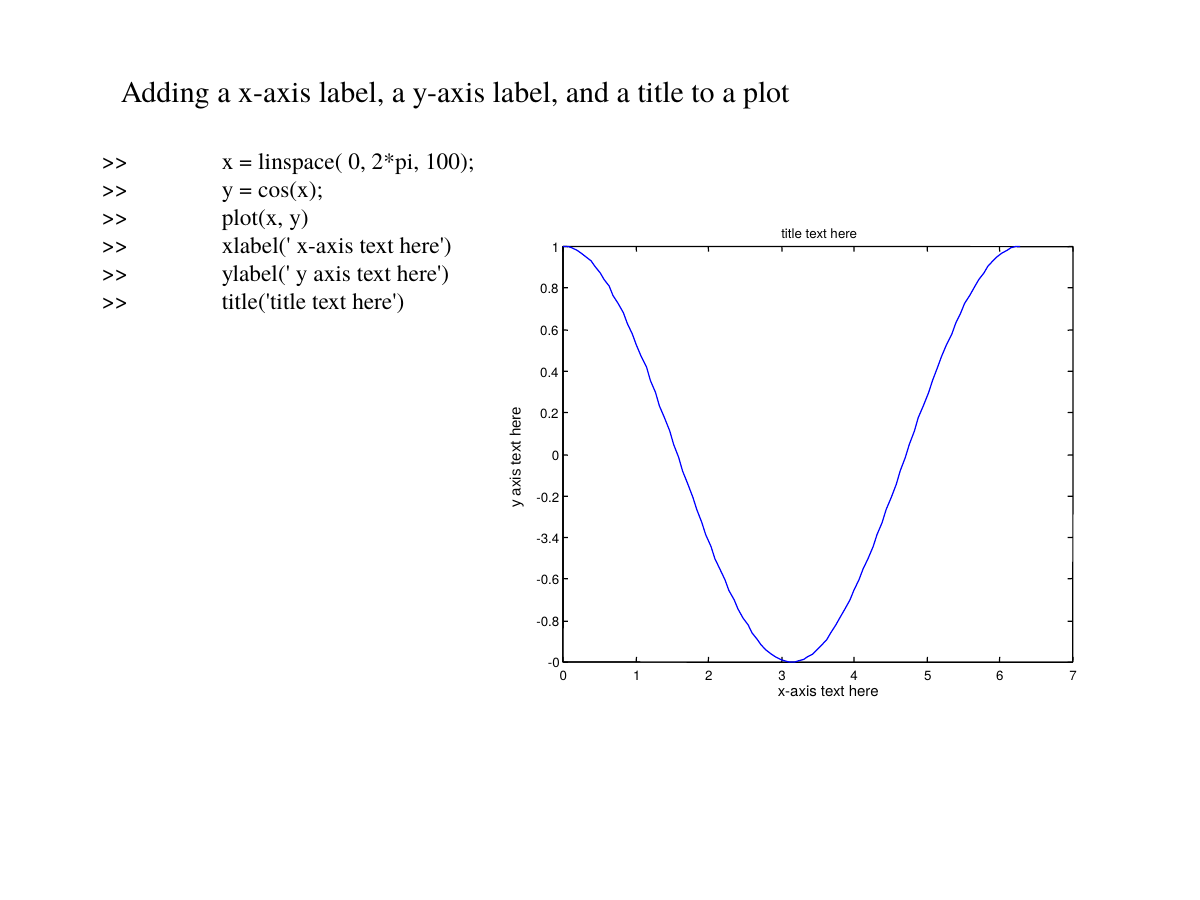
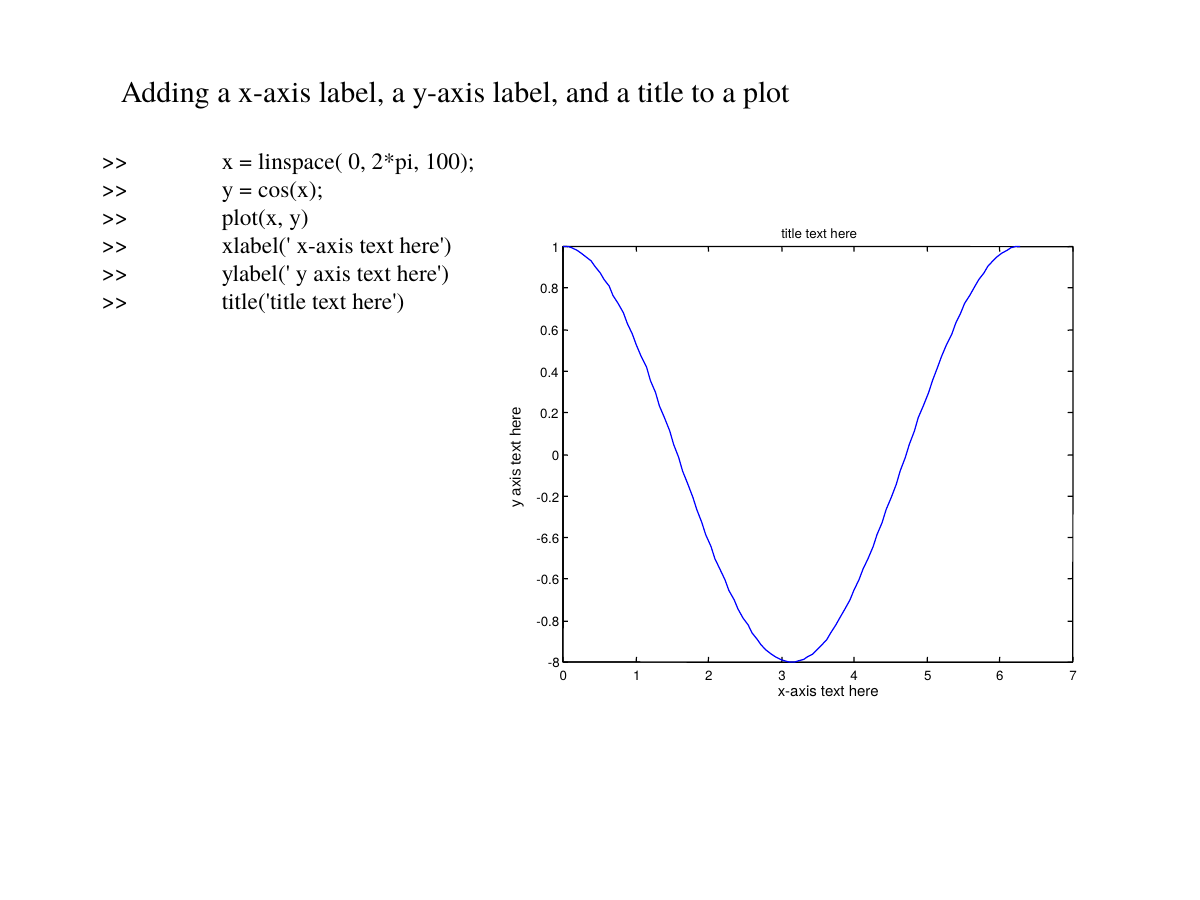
-3.4: -3.4 -> -6.6
-0: -0 -> -8
